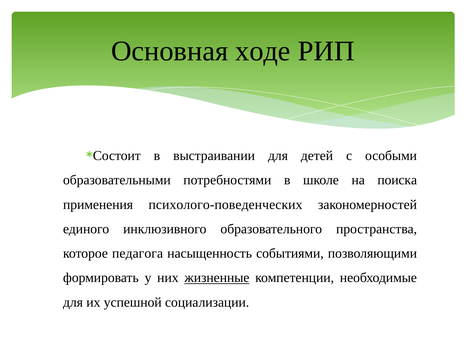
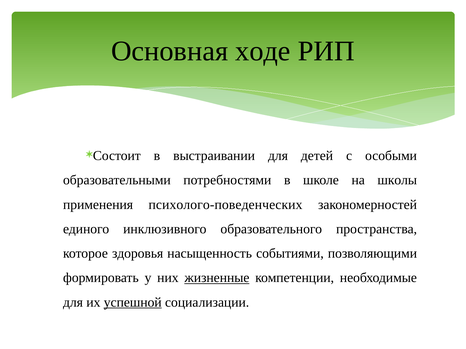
поиска: поиска -> школы
педагога: педагога -> здоровья
успешной underline: none -> present
